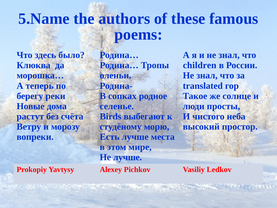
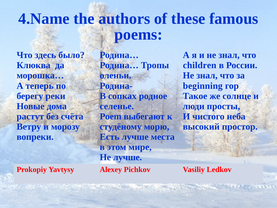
5.Name: 5.Name -> 4.Name
translated: translated -> beginning
Birds: Birds -> Poem
